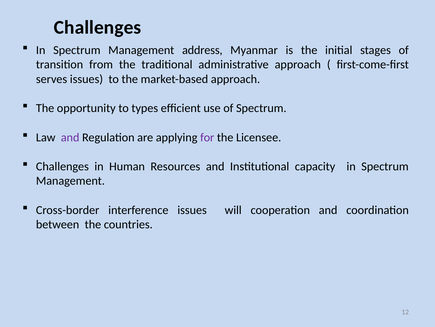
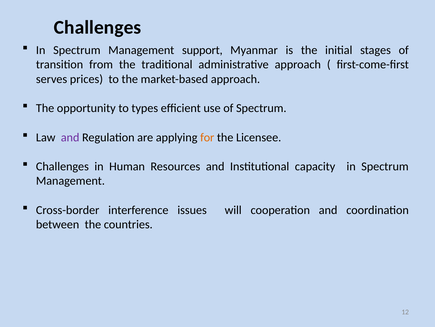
address: address -> support
serves issues: issues -> prices
for colour: purple -> orange
